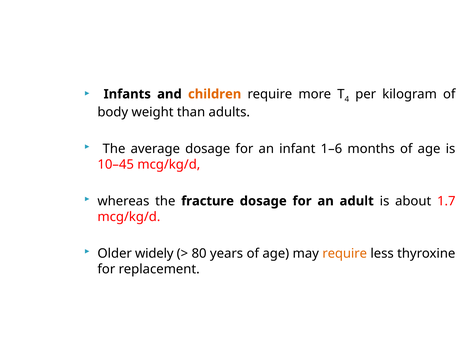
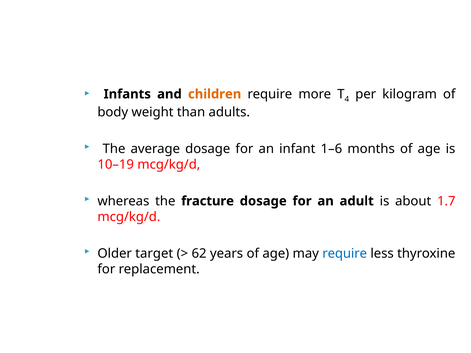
10–45: 10–45 -> 10–19
widely: widely -> target
80: 80 -> 62
require at (345, 254) colour: orange -> blue
